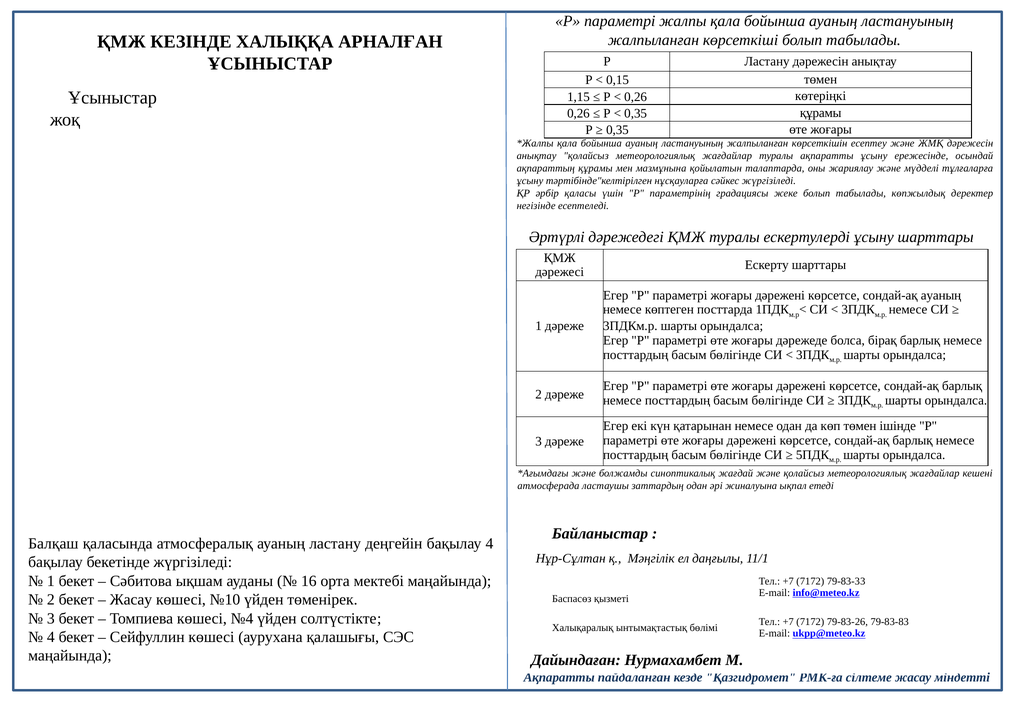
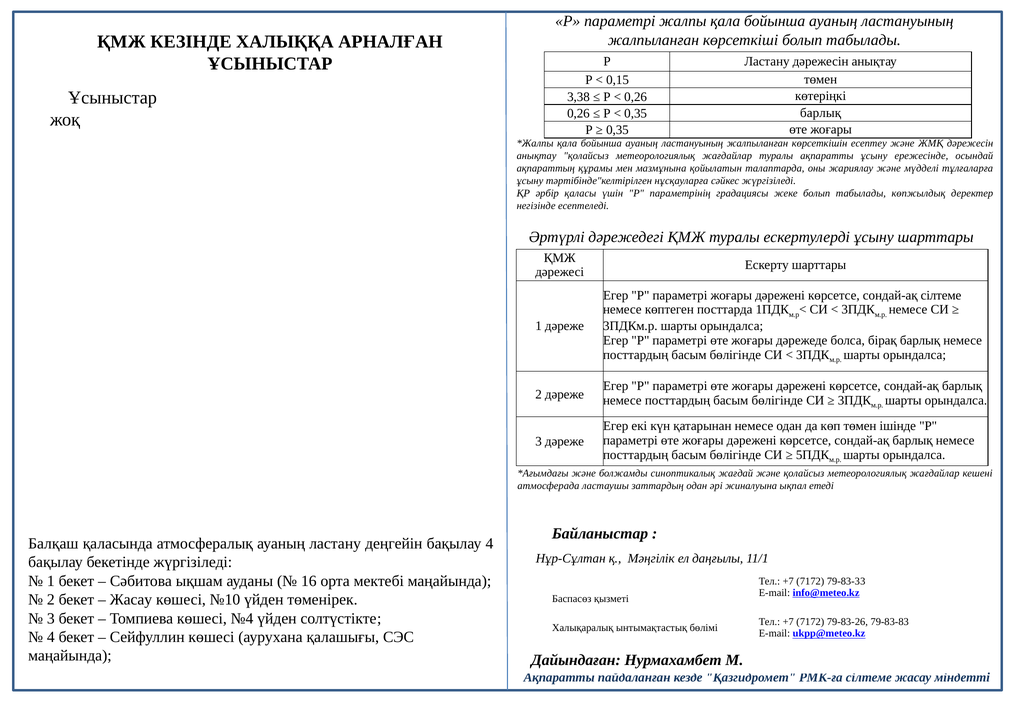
1,15: 1,15 -> 3,38
0,35 құрамы: құрамы -> барлық
сондай-ақ ауаның: ауаның -> сілтеме
